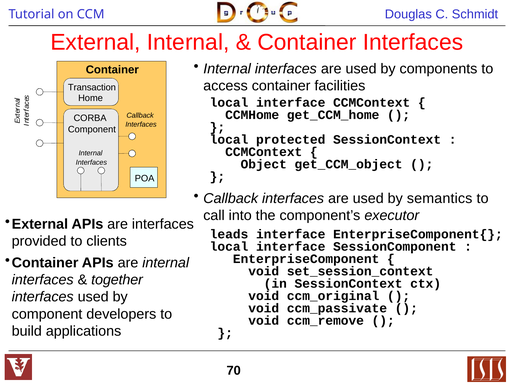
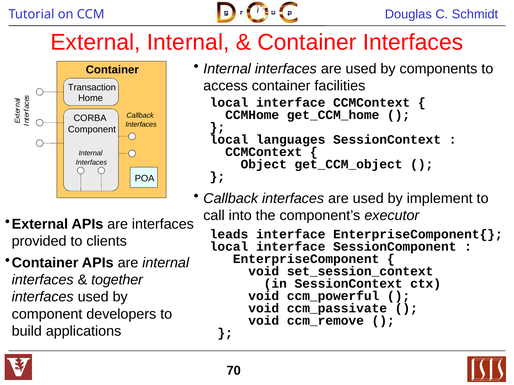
protected: protected -> languages
semantics: semantics -> implement
ccm_original: ccm_original -> ccm_powerful
